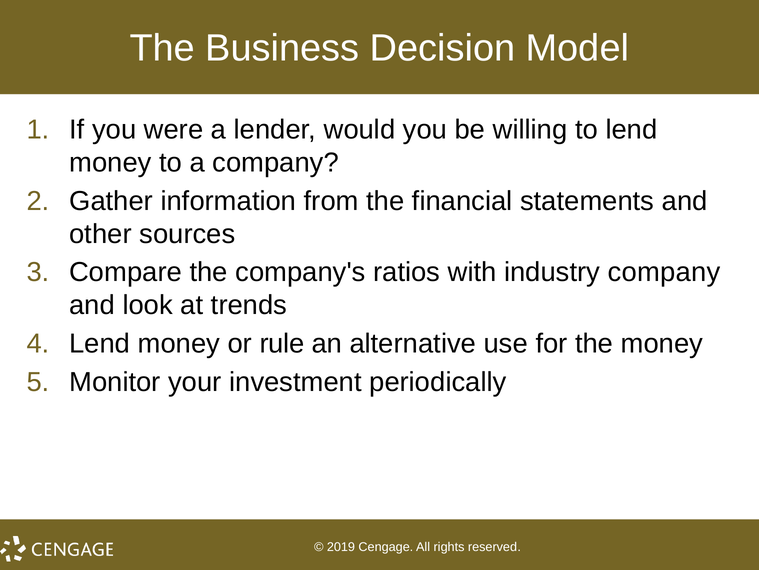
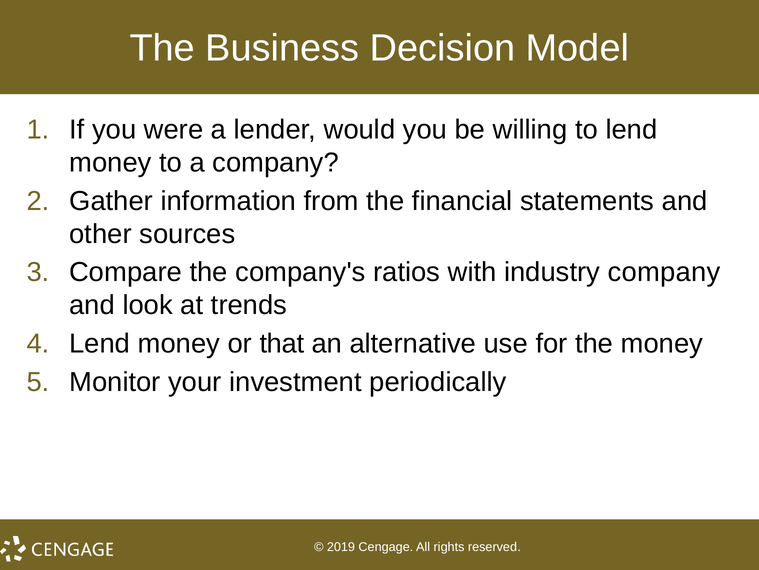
rule: rule -> that
